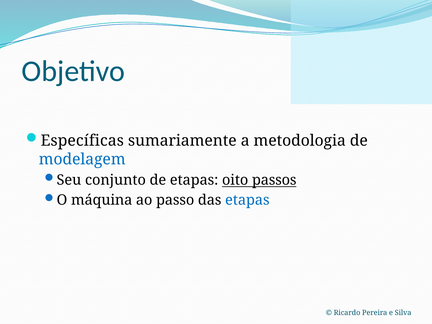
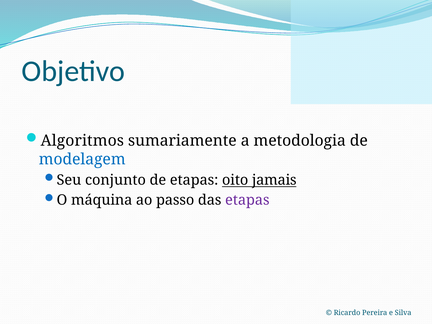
Específicas: Específicas -> Algoritmos
passos: passos -> jamais
etapas at (247, 200) colour: blue -> purple
